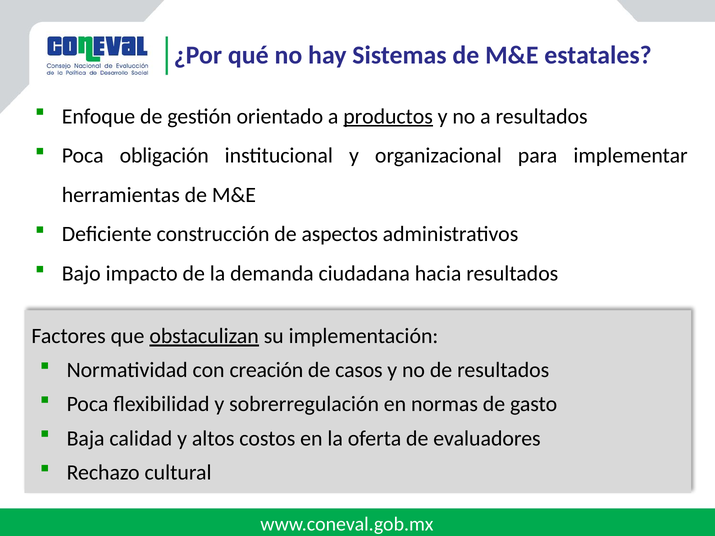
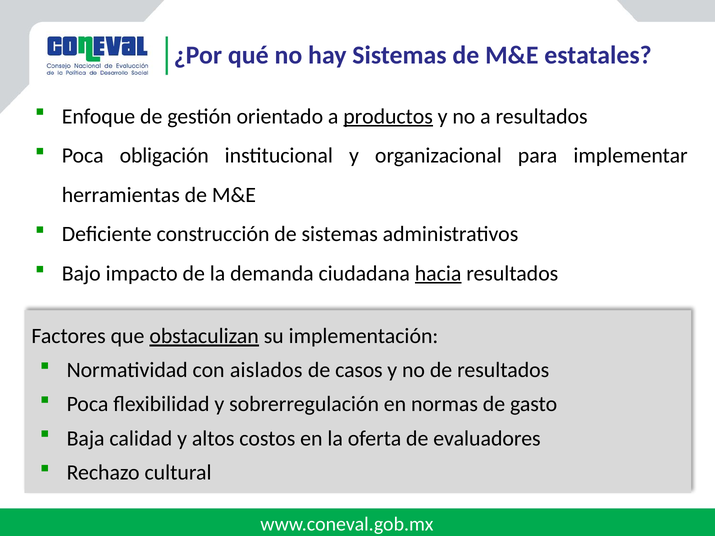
de aspectos: aspectos -> sistemas
hacia underline: none -> present
creación: creación -> aislados
